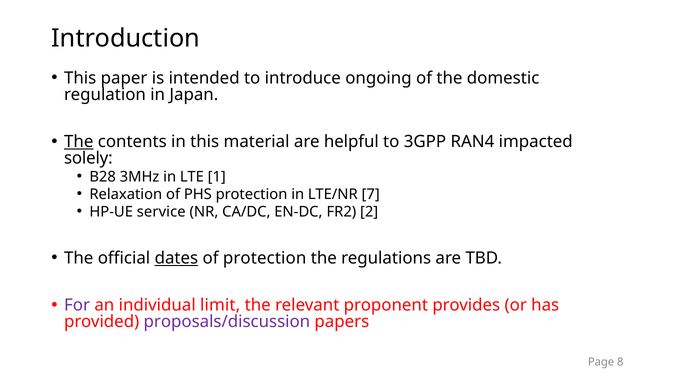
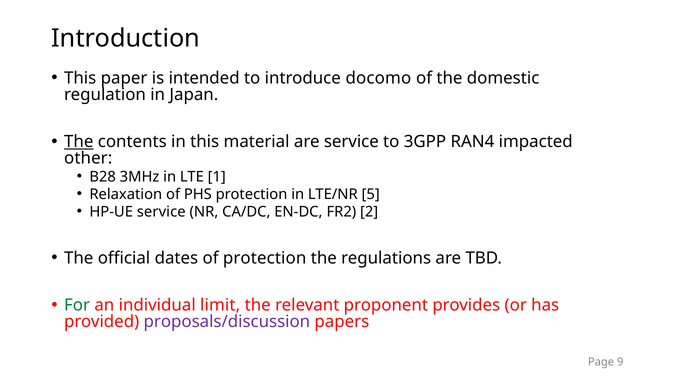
ongoing: ongoing -> docomo
are helpful: helpful -> service
solely: solely -> other
7: 7 -> 5
dates underline: present -> none
For colour: purple -> green
8: 8 -> 9
